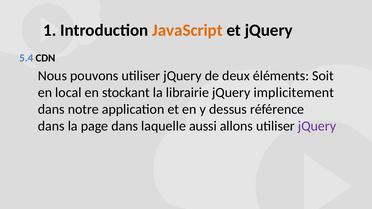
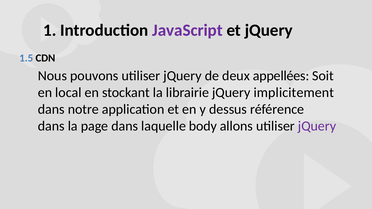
JavaScript colour: orange -> purple
5.4: 5.4 -> 1.5
éléments: éléments -> appellées
aussi: aussi -> body
